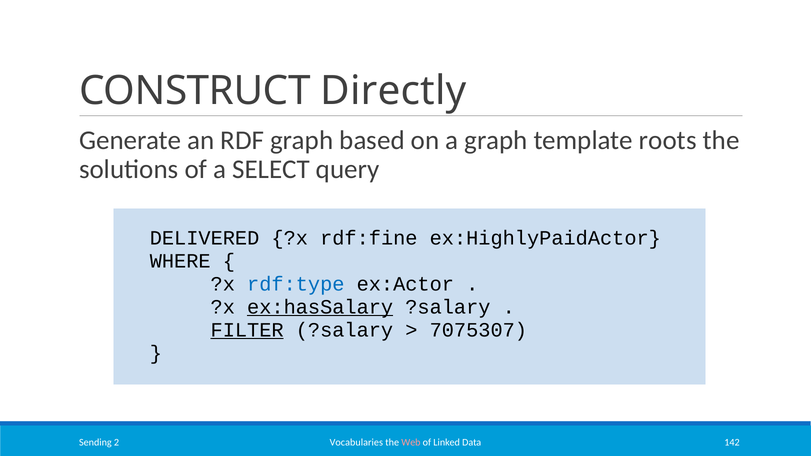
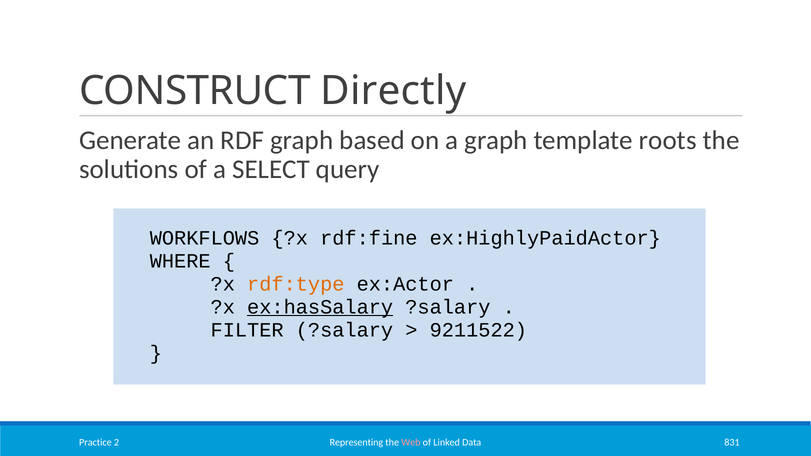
DELIVERED: DELIVERED -> WORKFLOWS
rdf:type colour: blue -> orange
FILTER underline: present -> none
7075307: 7075307 -> 9211522
Vocabularies: Vocabularies -> Representing
142: 142 -> 831
Sending: Sending -> Practice
